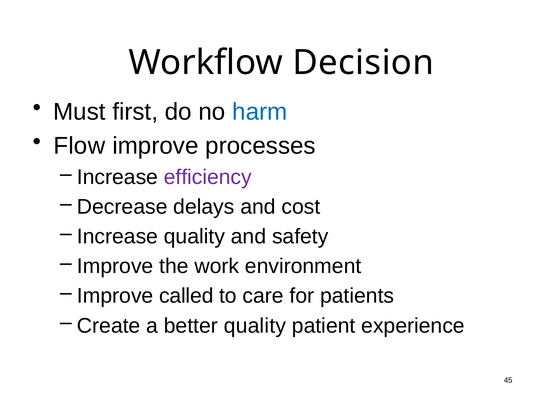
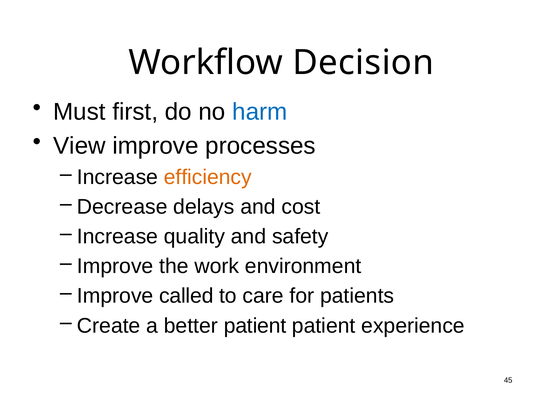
Flow: Flow -> View
efficiency colour: purple -> orange
better quality: quality -> patient
